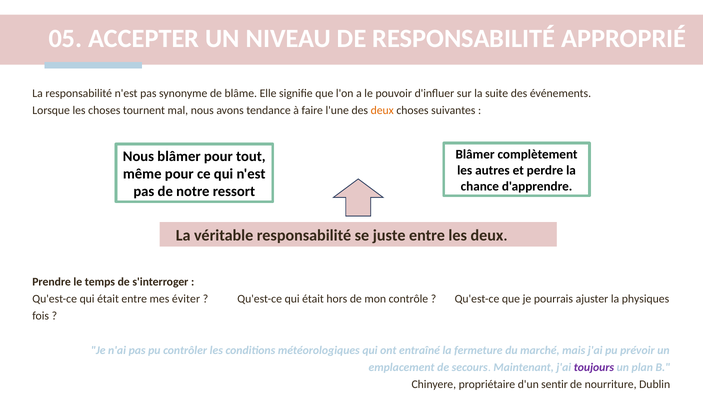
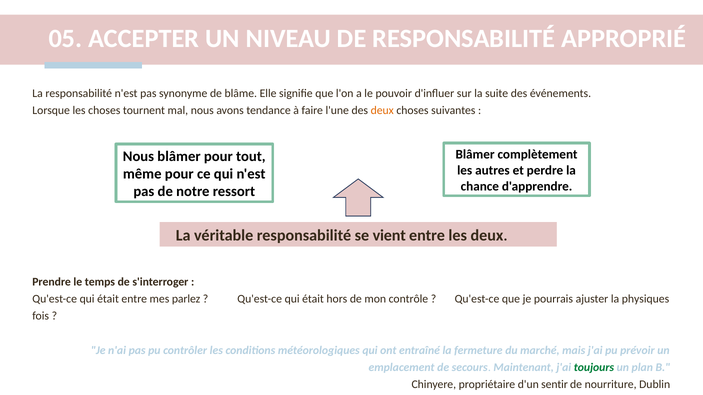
juste: juste -> vient
éviter: éviter -> parlez
toujours colour: purple -> green
